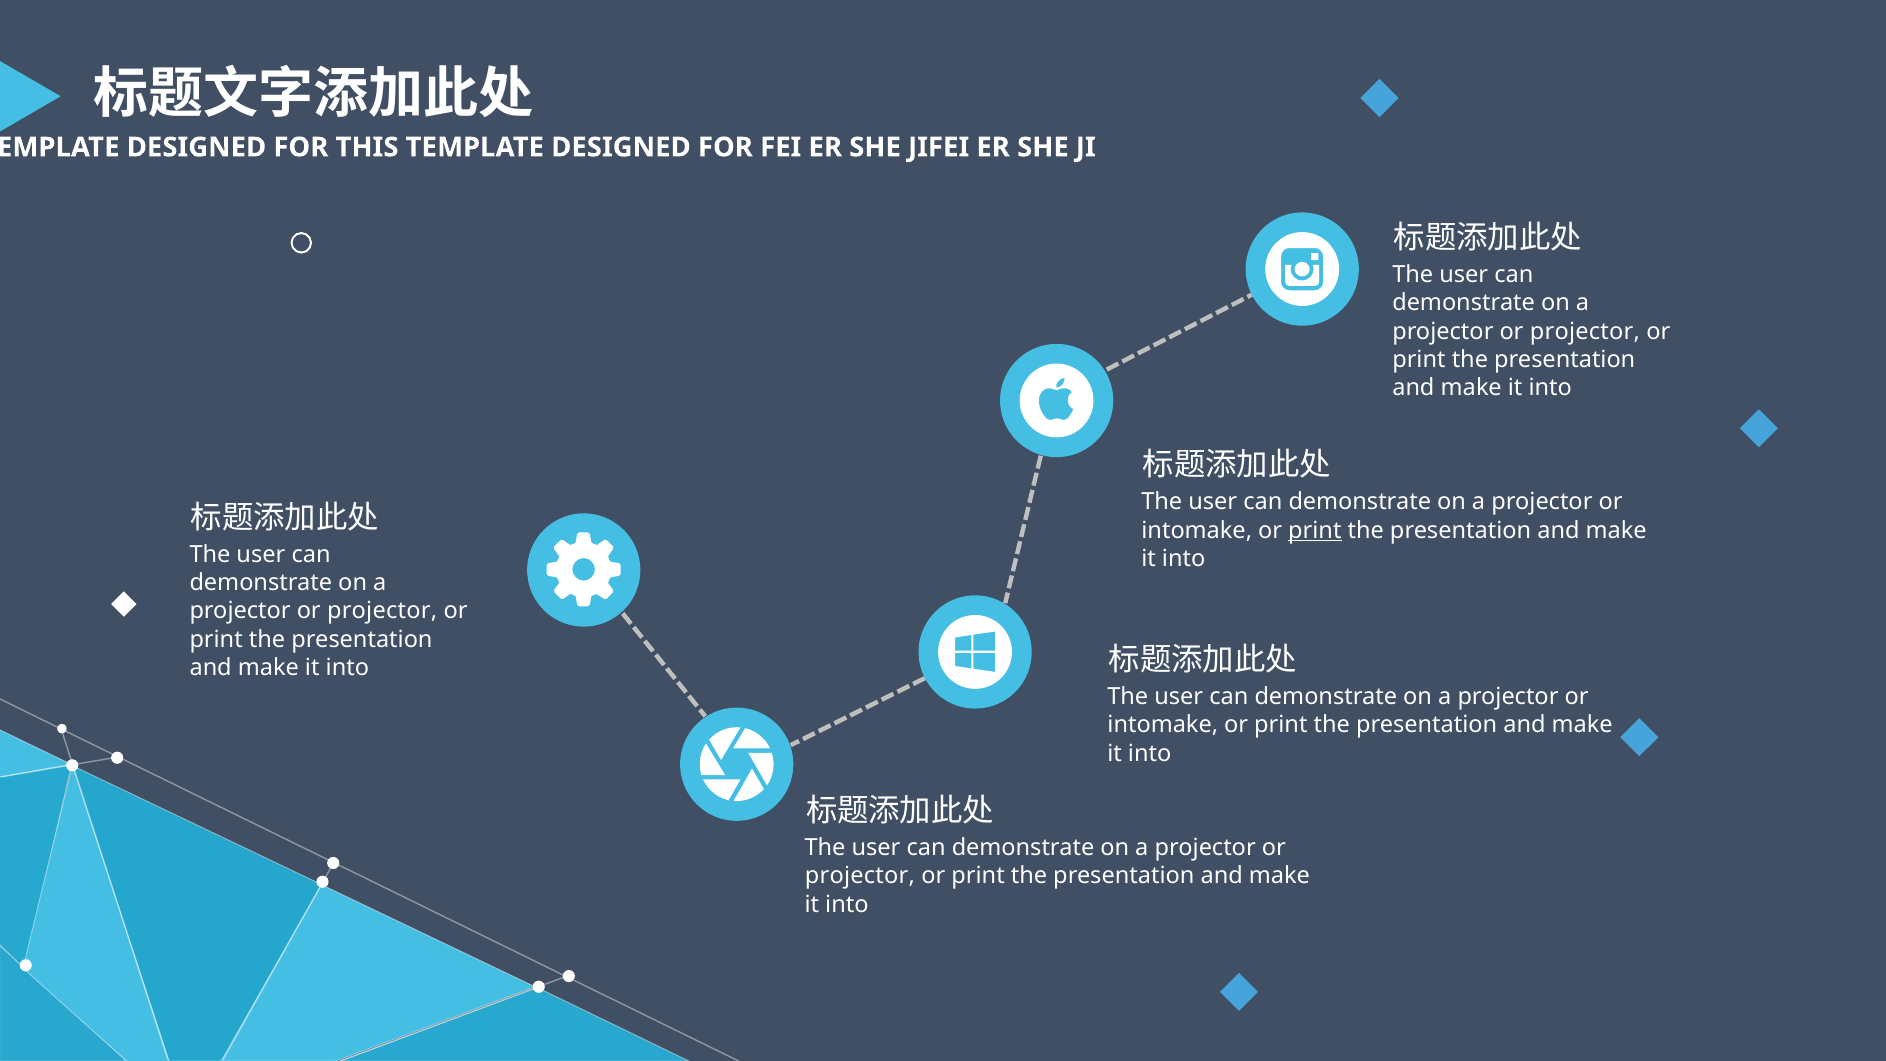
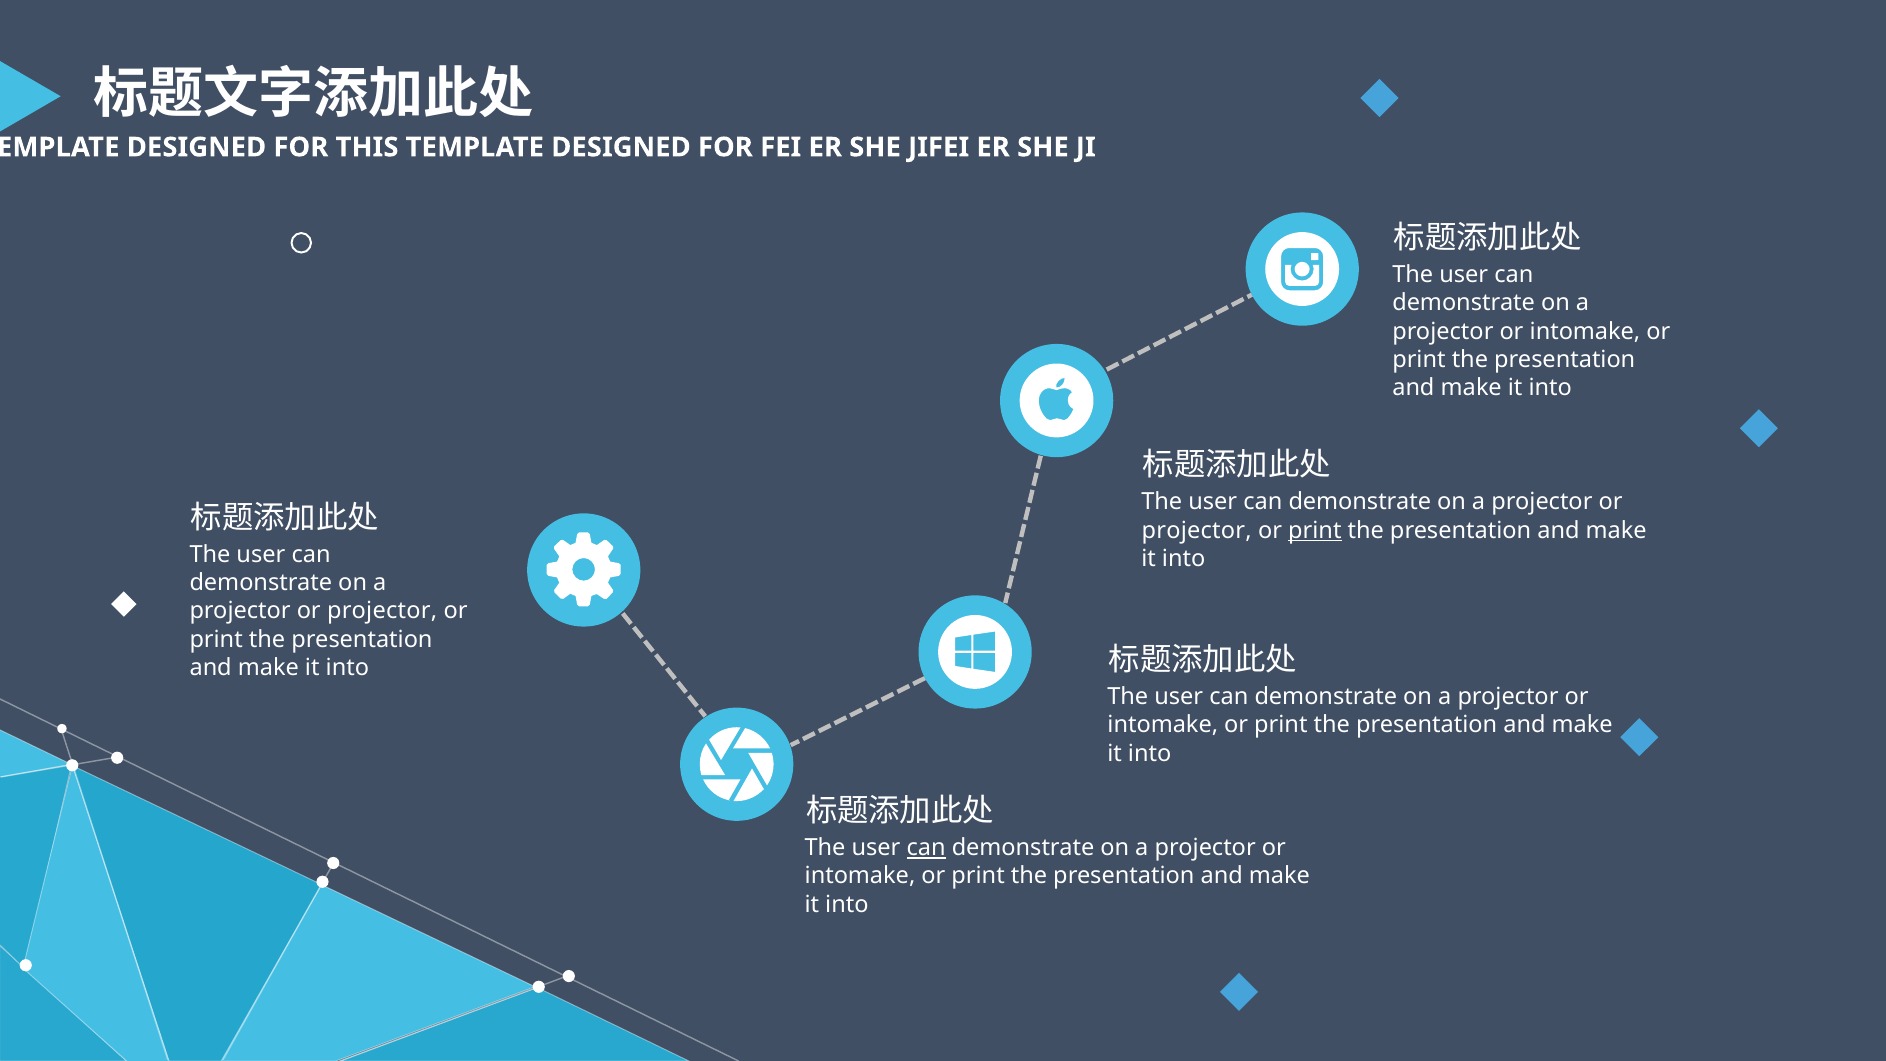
projector at (1585, 331): projector -> intomake
intomake at (1197, 530): intomake -> projector
can at (926, 848) underline: none -> present
projector at (860, 876): projector -> intomake
